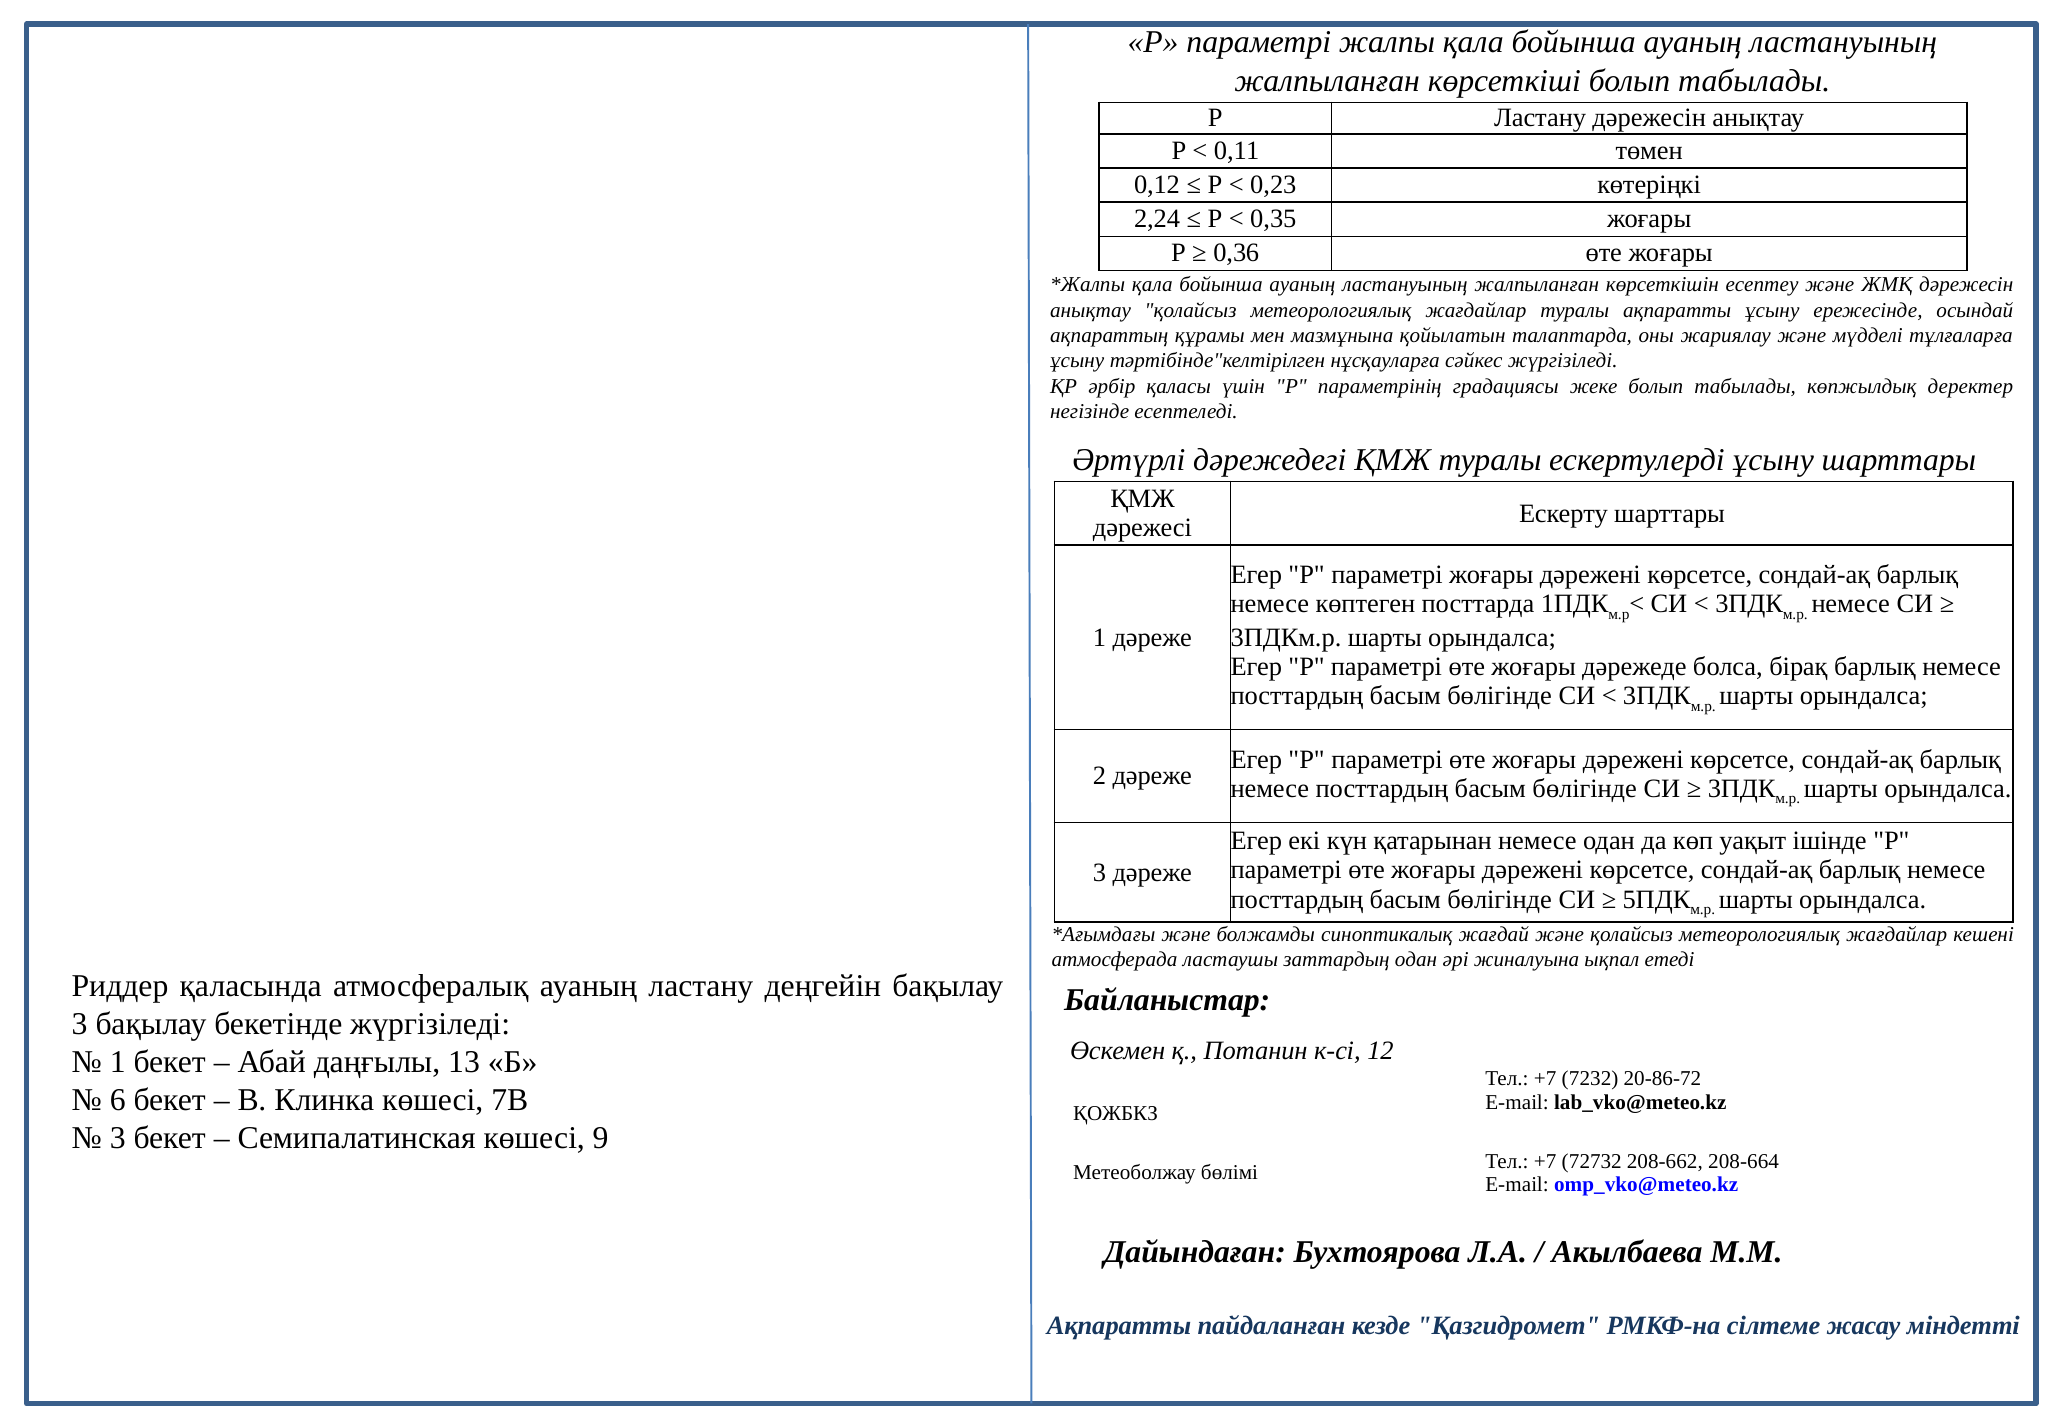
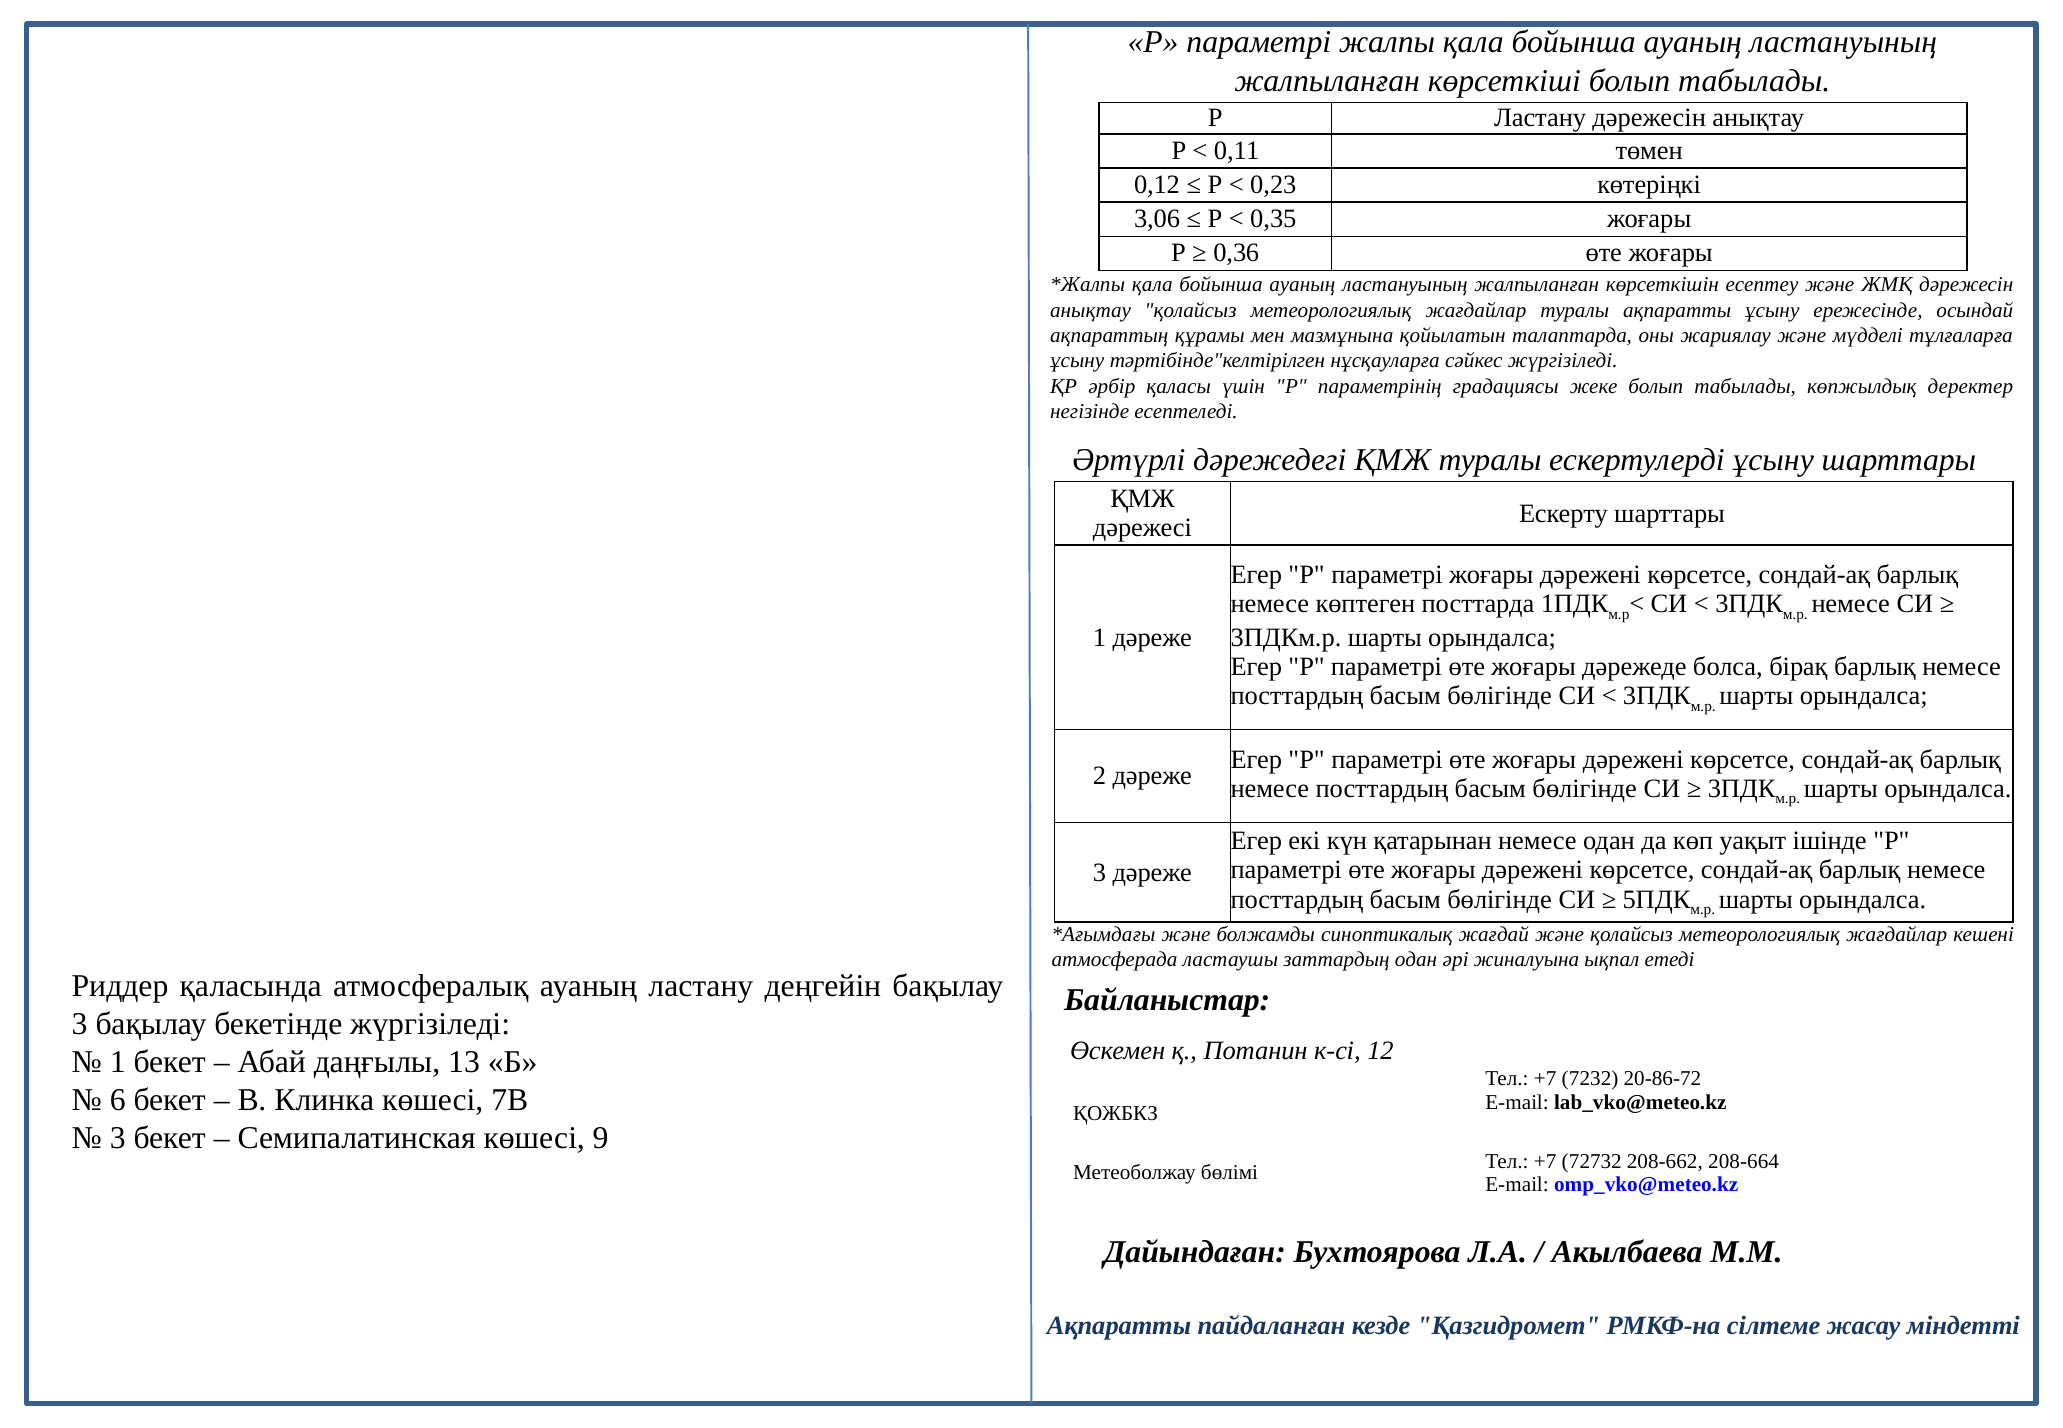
2,24: 2,24 -> 3,06
